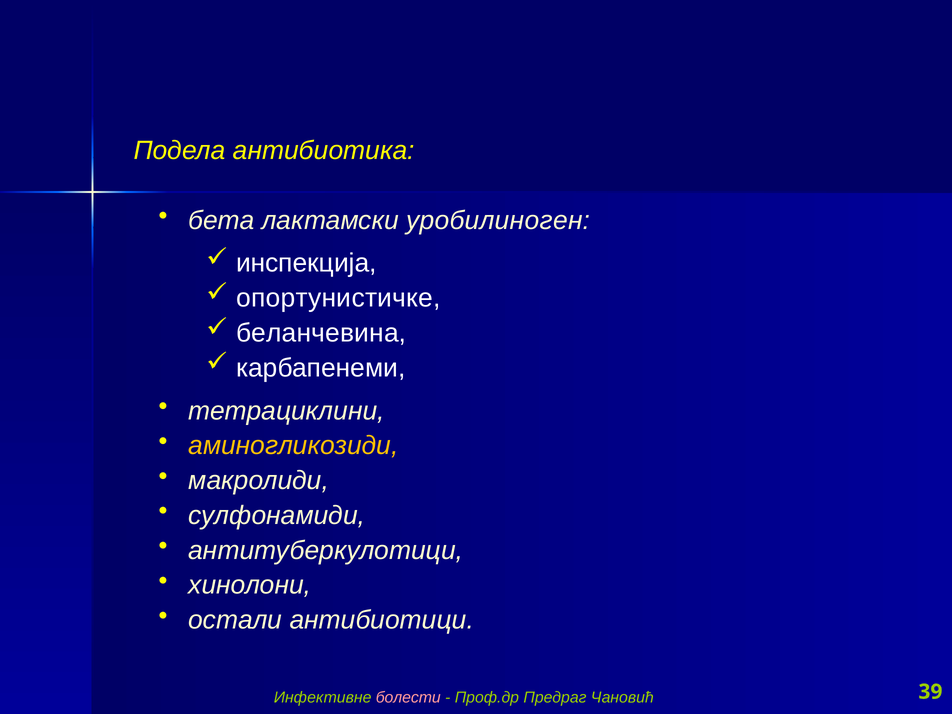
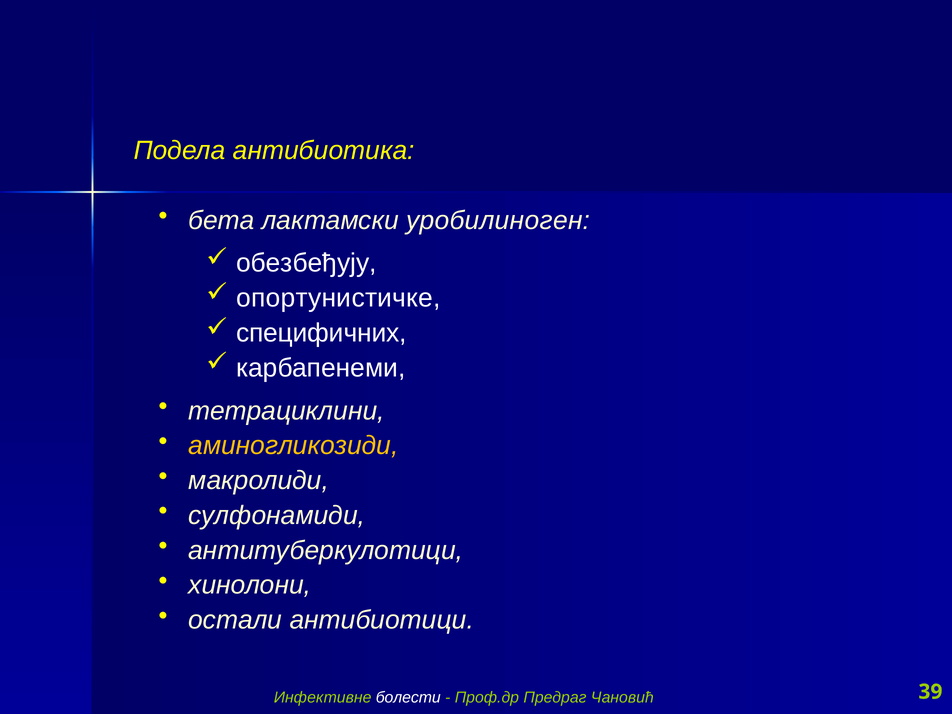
инспекција: инспекција -> обезбеђују
беланчевина: беланчевина -> специфичних
болести colour: pink -> white
